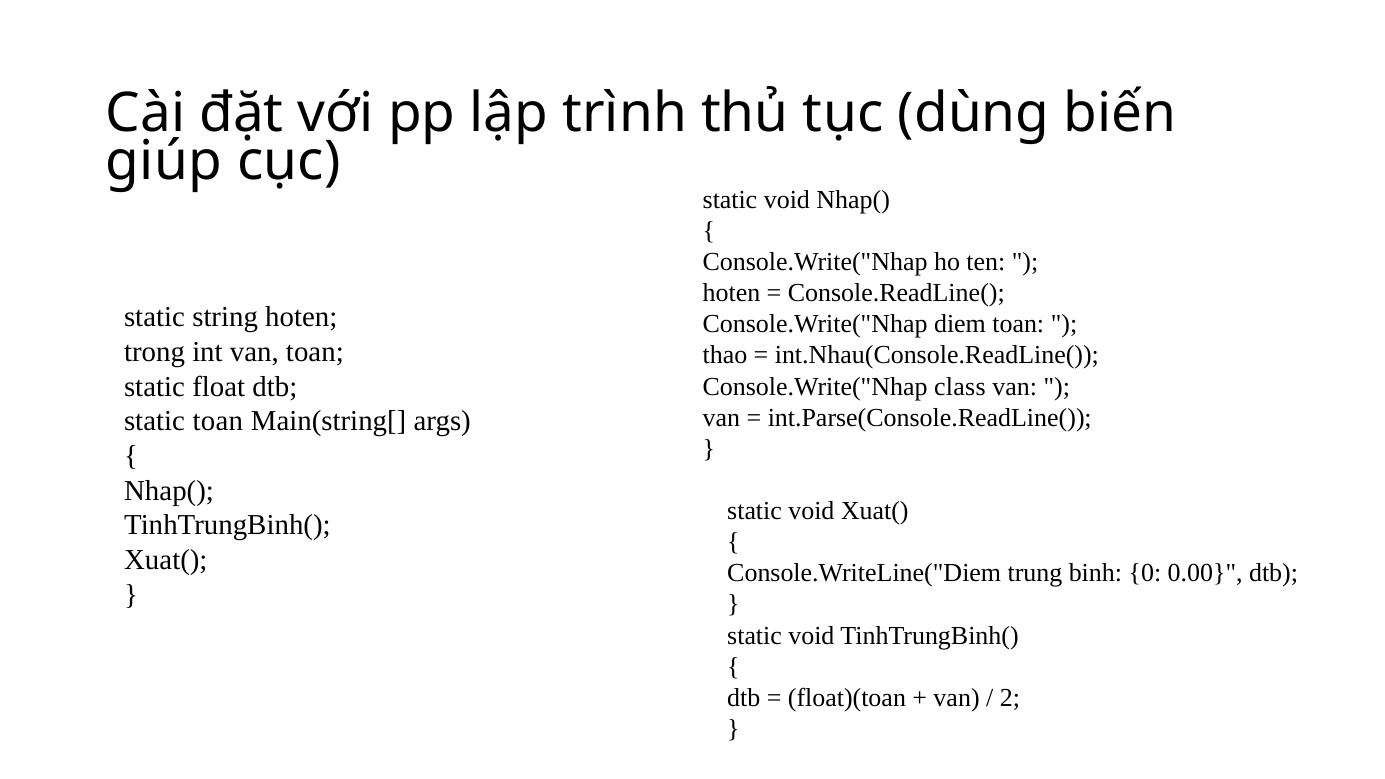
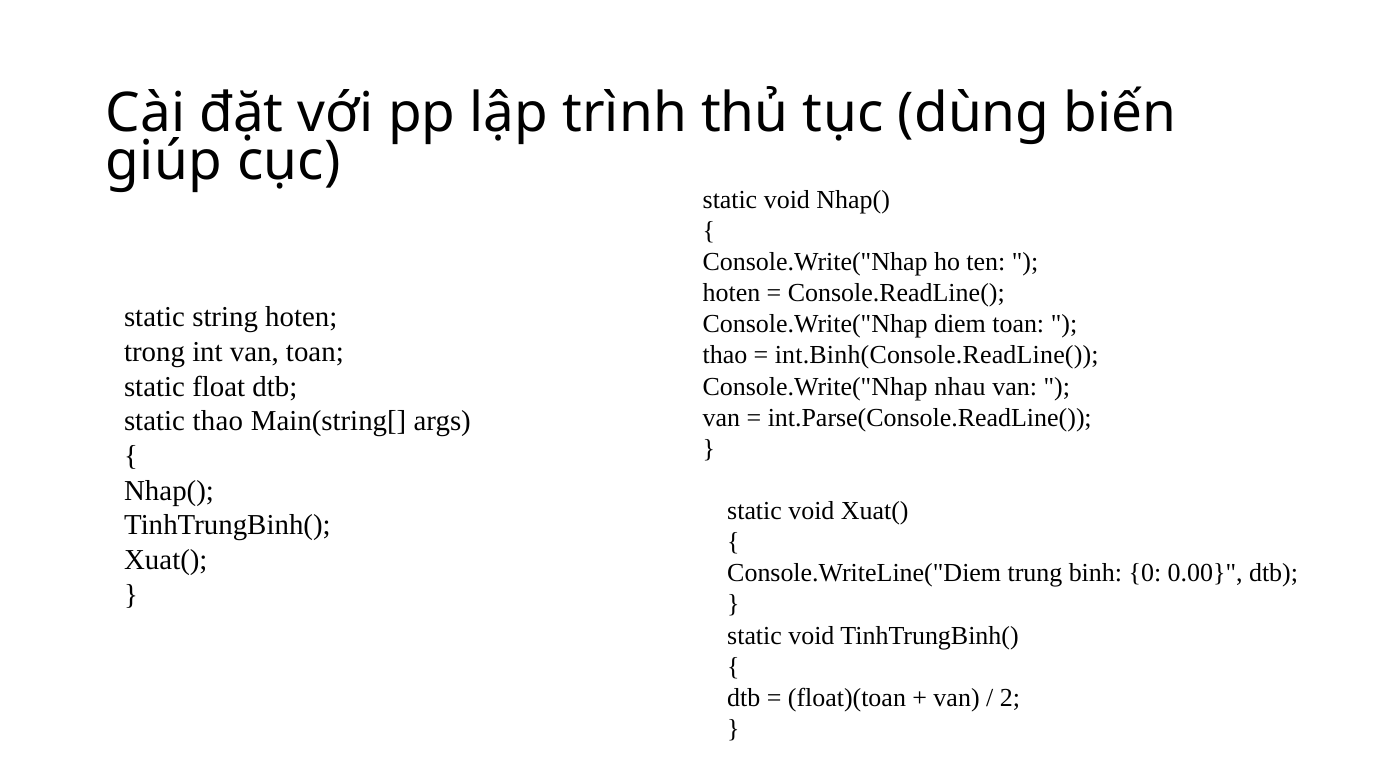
int.Nhau(Console.ReadLine(: int.Nhau(Console.ReadLine( -> int.Binh(Console.ReadLine(
class: class -> nhau
static toan: toan -> thao
